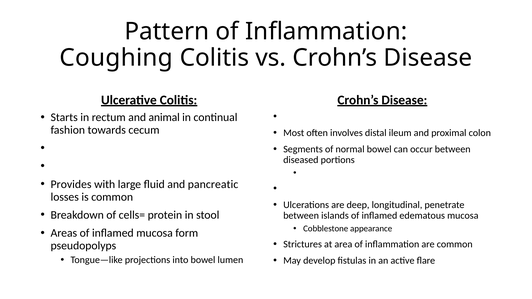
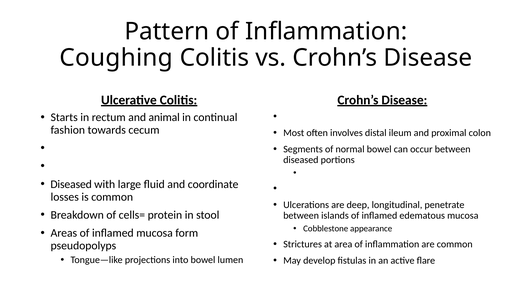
Provides at (71, 184): Provides -> Diseased
pancreatic: pancreatic -> coordinate
